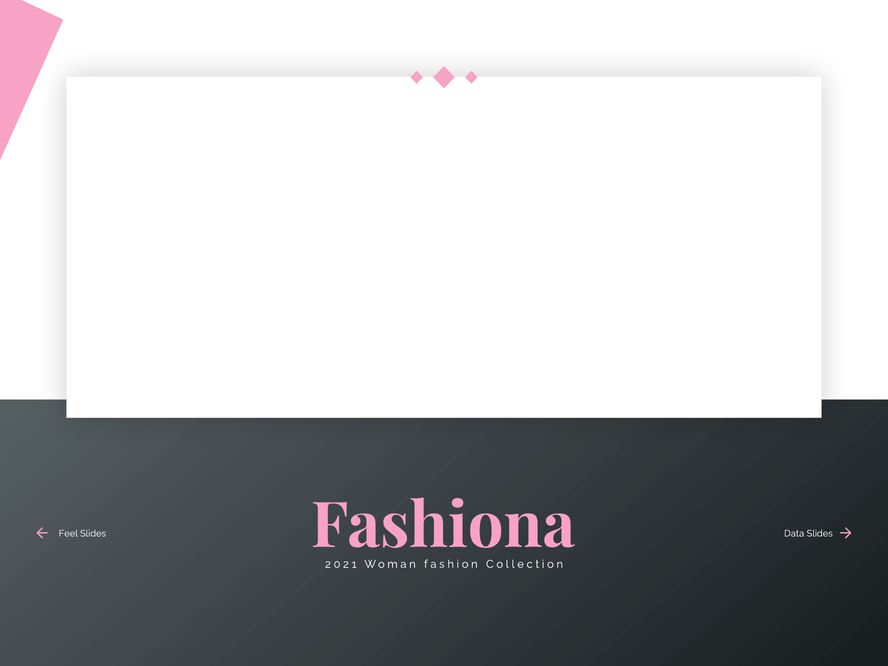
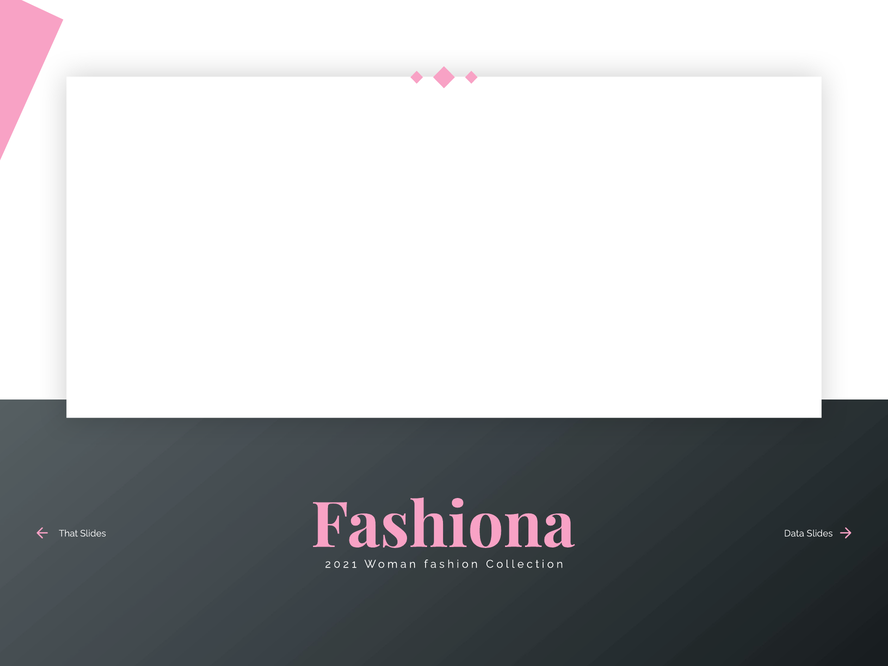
Feel: Feel -> That
